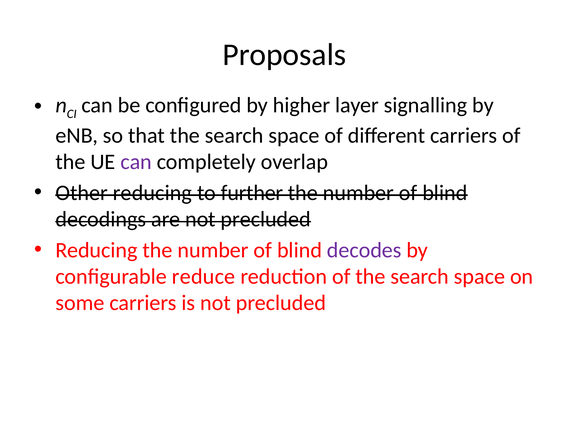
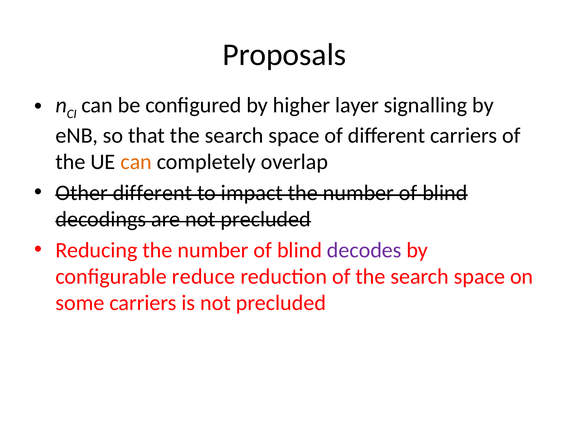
can at (136, 162) colour: purple -> orange
Other reducing: reducing -> different
further: further -> impact
